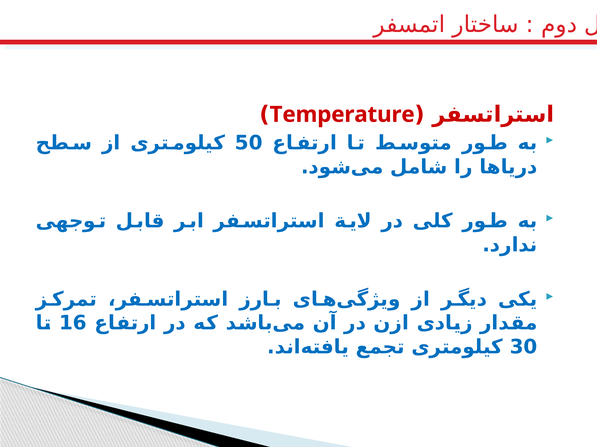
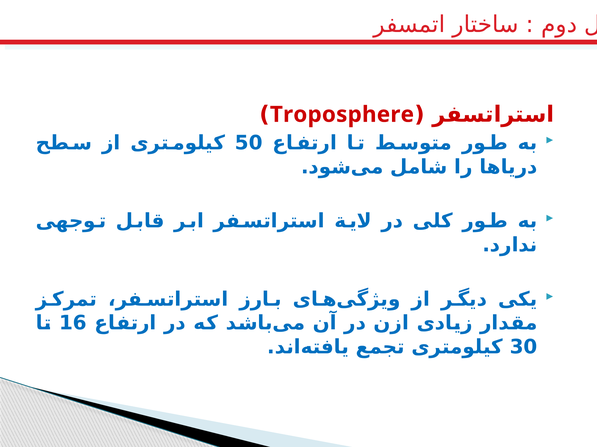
Temperature: Temperature -> Troposphere
